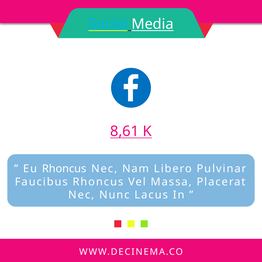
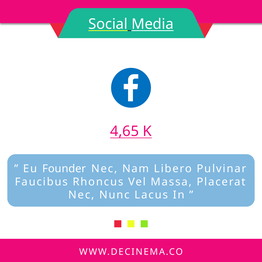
Social colour: light blue -> white
8,61: 8,61 -> 4,65
Eu Rhoncus: Rhoncus -> Founder
